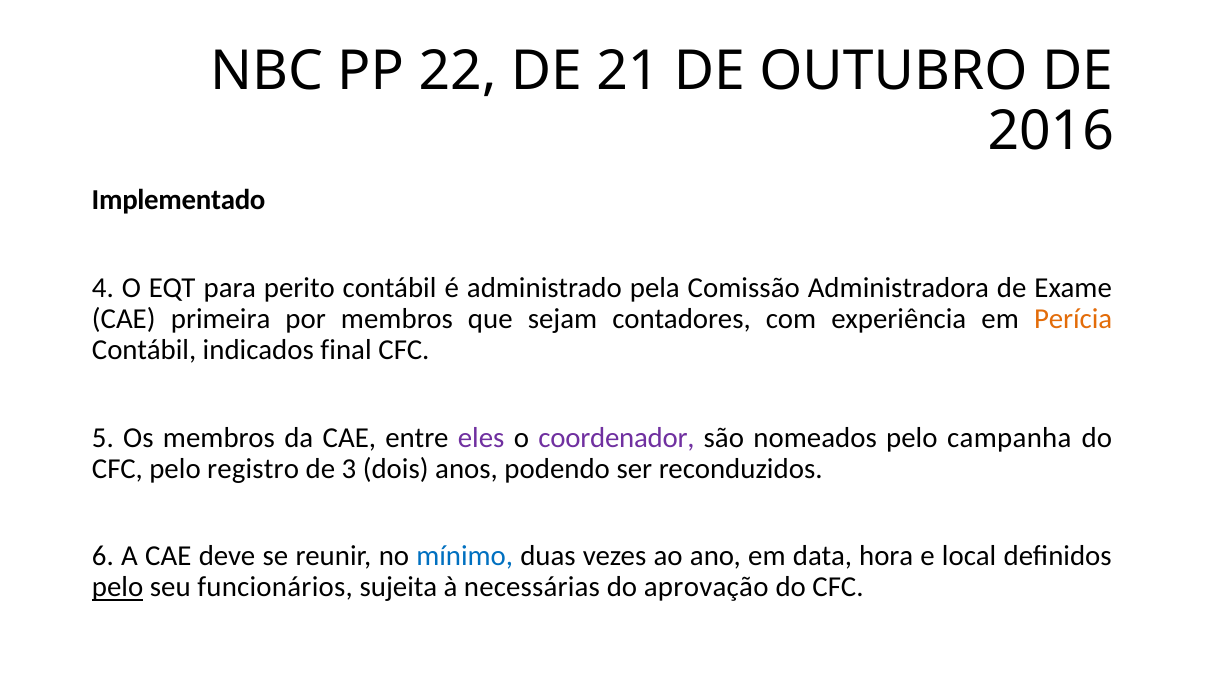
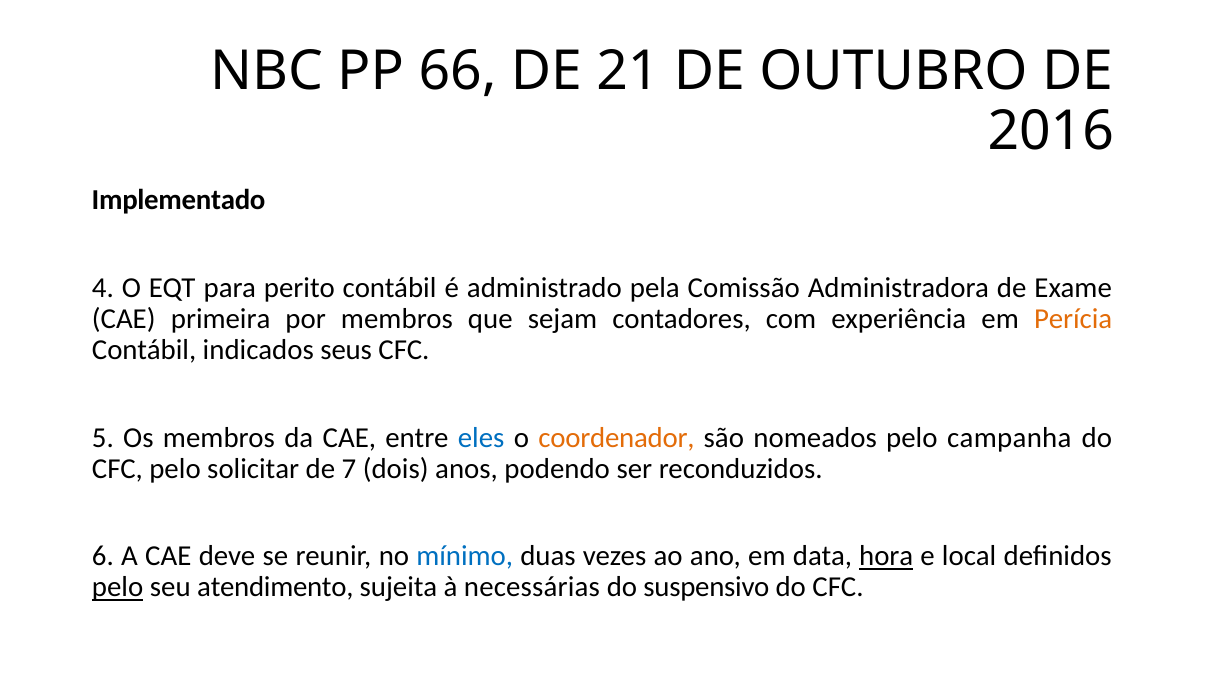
22: 22 -> 66
final: final -> seus
eles colour: purple -> blue
coordenador colour: purple -> orange
registro: registro -> solicitar
3: 3 -> 7
hora underline: none -> present
funcionários: funcionários -> atendimento
aprovação: aprovação -> suspensivo
